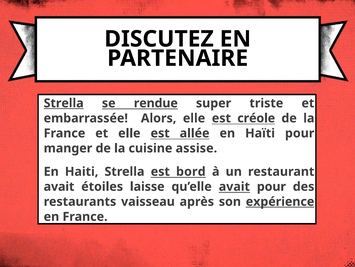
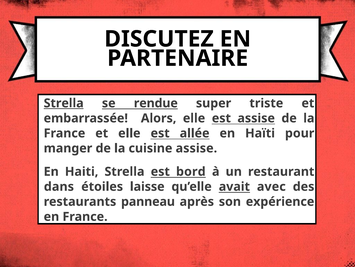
est créole: créole -> assise
avait at (59, 186): avait -> dans
avait pour: pour -> avec
vaisseau: vaisseau -> panneau
expérience underline: present -> none
